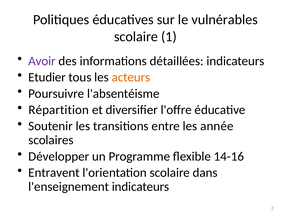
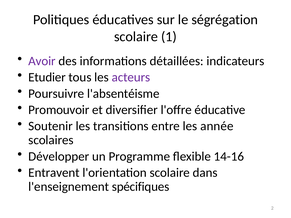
vulnérables: vulnérables -> ségrégation
acteurs colour: orange -> purple
Répartition: Répartition -> Promouvoir
l'enseignement indicateurs: indicateurs -> spécifiques
